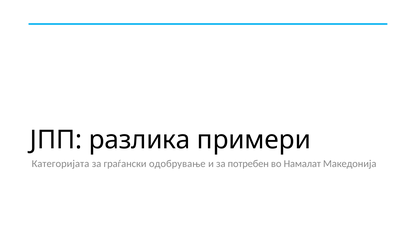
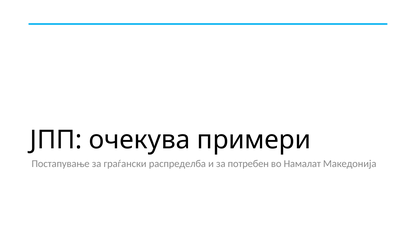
разлика: разлика -> очекува
Категоријата: Категоријата -> Постапување
одобрување: одобрување -> распределба
